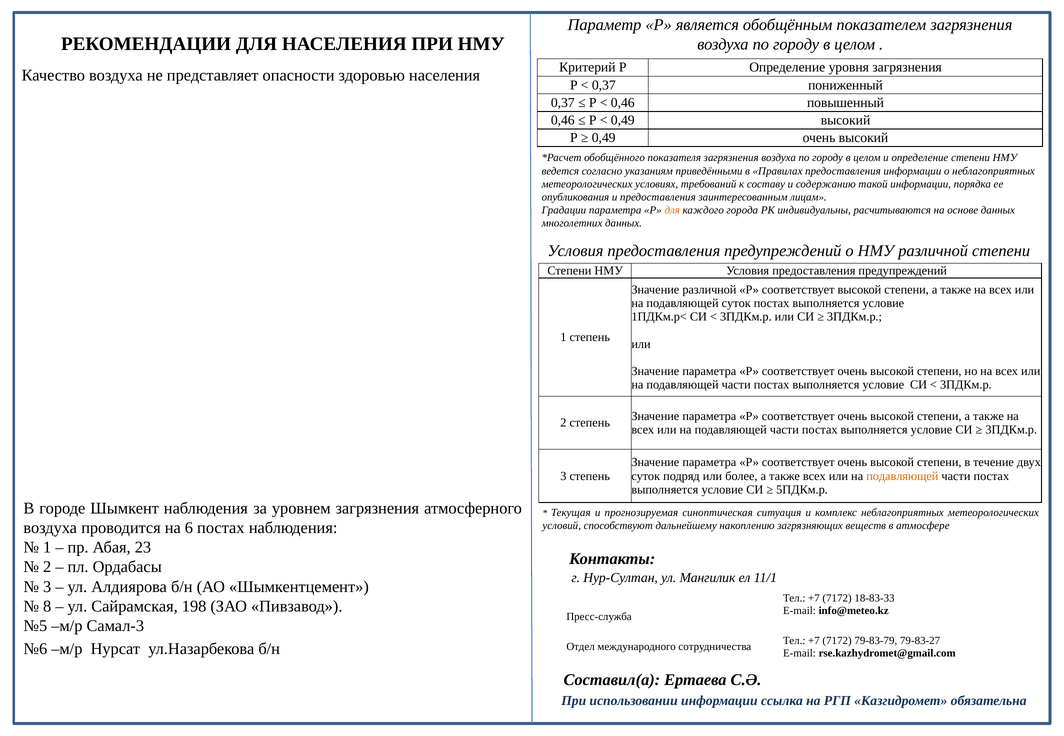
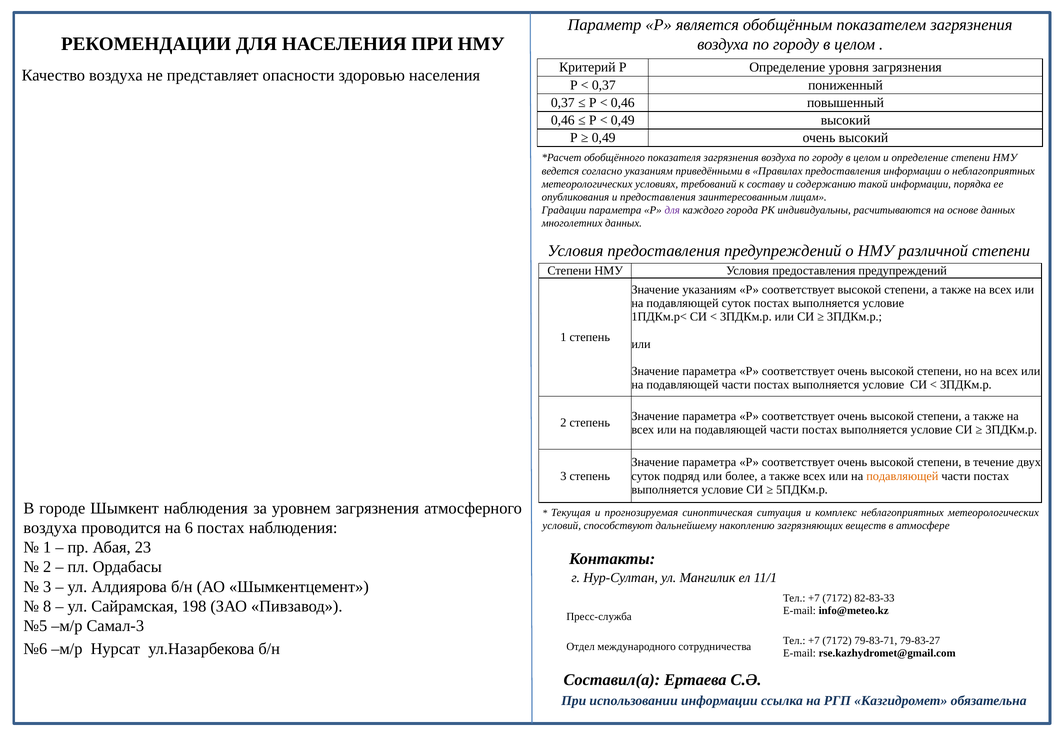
для at (672, 210) colour: orange -> purple
Значение различной: различной -> указаниям
18-83-33: 18-83-33 -> 82-83-33
79-83-79: 79-83-79 -> 79-83-71
